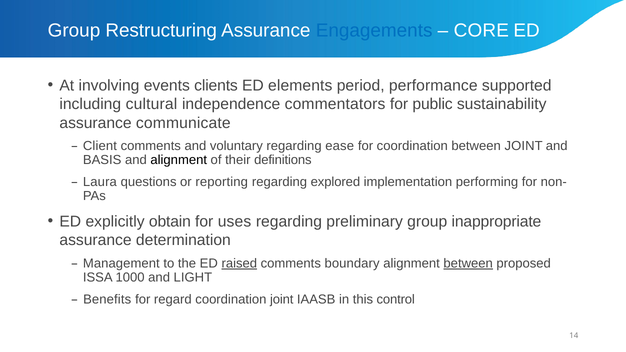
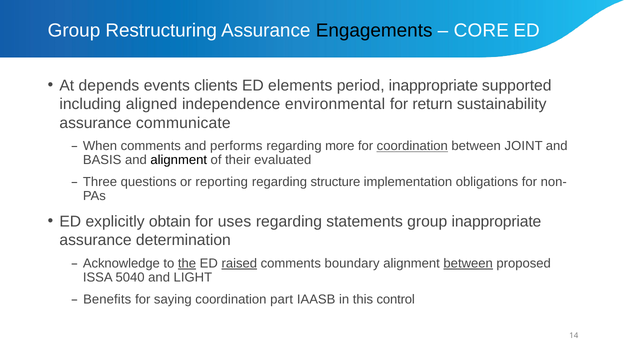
Engagements colour: blue -> black
involving: involving -> depends
period performance: performance -> inappropriate
cultural: cultural -> aligned
commentators: commentators -> environmental
public: public -> return
Client: Client -> When
voluntary: voluntary -> performs
ease: ease -> more
coordination at (412, 146) underline: none -> present
definitions: definitions -> evaluated
Laura: Laura -> Three
explored: explored -> structure
performing: performing -> obligations
preliminary: preliminary -> statements
Management: Management -> Acknowledge
the underline: none -> present
1000: 1000 -> 5040
regard: regard -> saying
coordination joint: joint -> part
